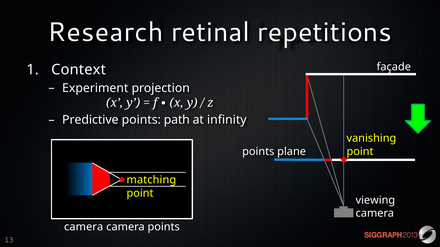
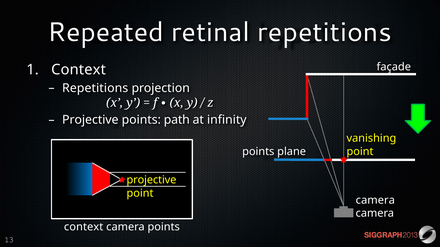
Research: Research -> Repeated
Experiment at (95, 88): Experiment -> Repetitions
Predictive at (90, 120): Predictive -> Projective
matching at (151, 180): matching -> projective
viewing at (375, 200): viewing -> camera
camera at (84, 227): camera -> context
